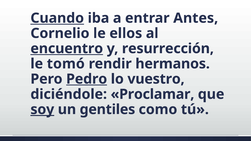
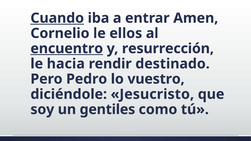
Antes: Antes -> Amen
tomó: tomó -> hacia
hermanos: hermanos -> destinado
Pedro underline: present -> none
Proclamar: Proclamar -> Jesucristo
soy underline: present -> none
